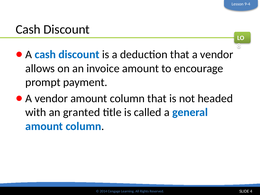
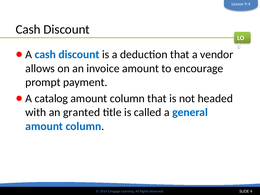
vendor at (51, 98): vendor -> catalog
